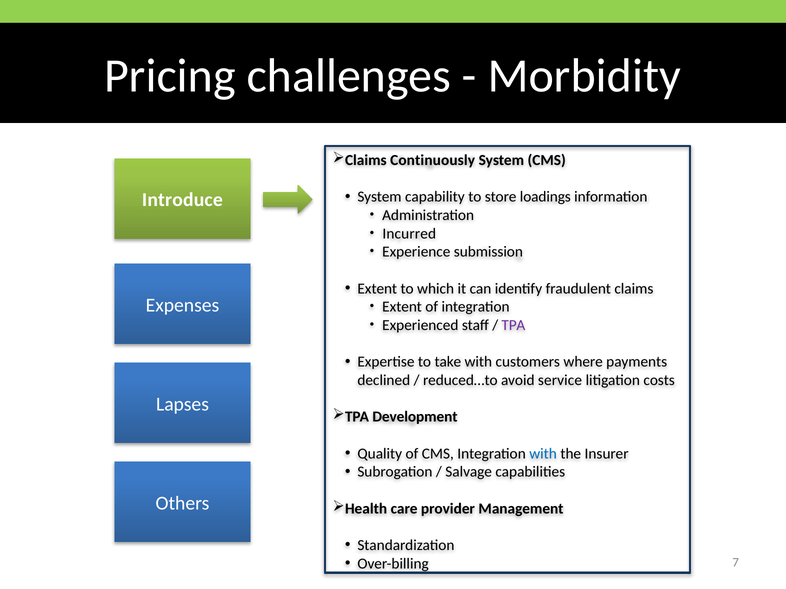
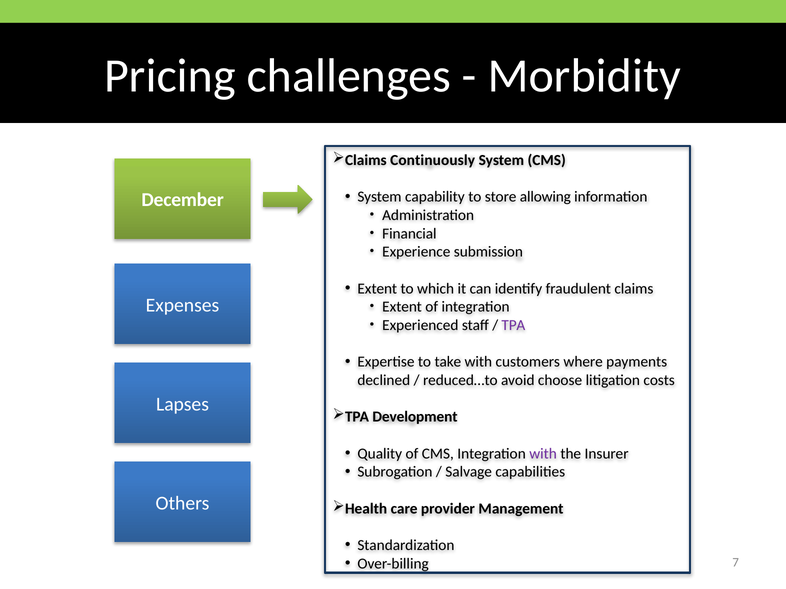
loadings: loadings -> allowing
Introduce: Introduce -> December
Incurred: Incurred -> Financial
service: service -> choose
with at (543, 454) colour: blue -> purple
